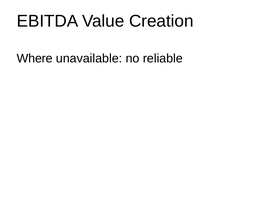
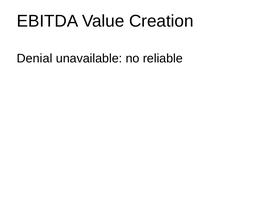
Where: Where -> Denial
